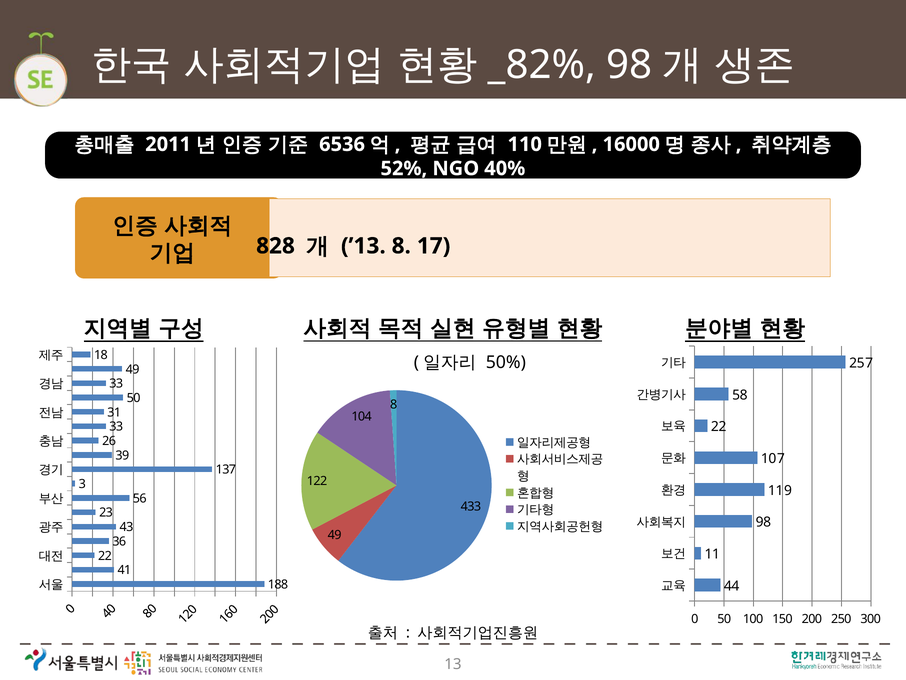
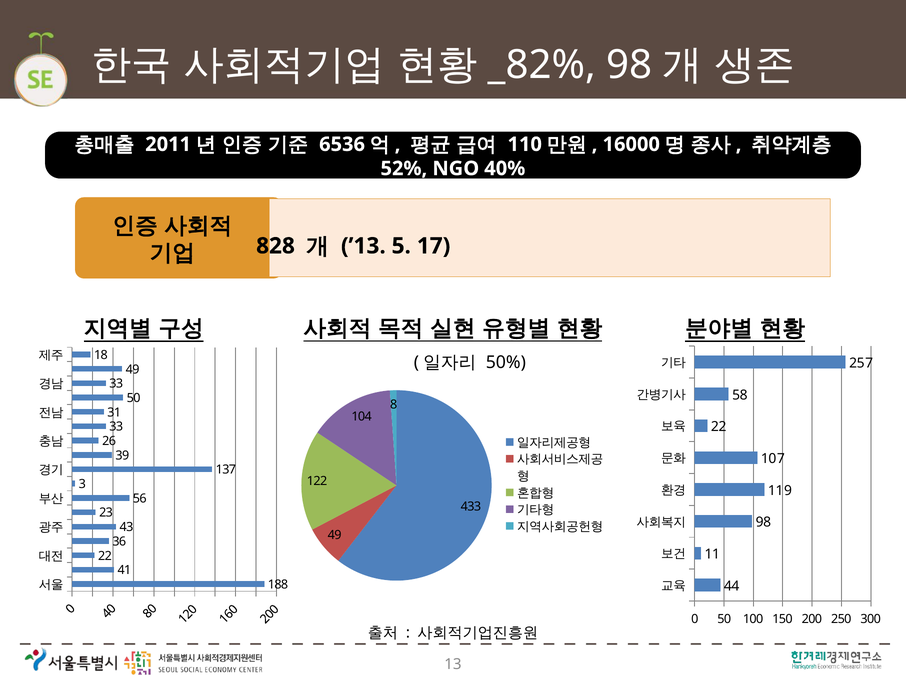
’13 8: 8 -> 5
